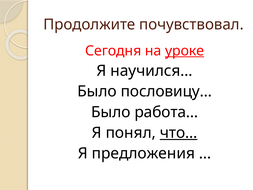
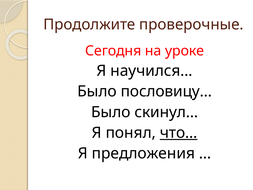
почувствовал: почувствовал -> проверочные
уроке underline: present -> none
работа…: работа… -> скинул…
